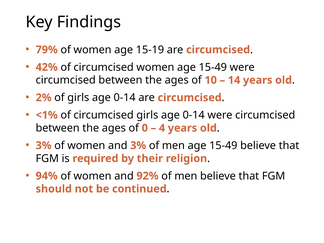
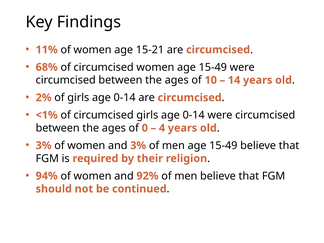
79%: 79% -> 11%
15-19: 15-19 -> 15-21
42%: 42% -> 68%
